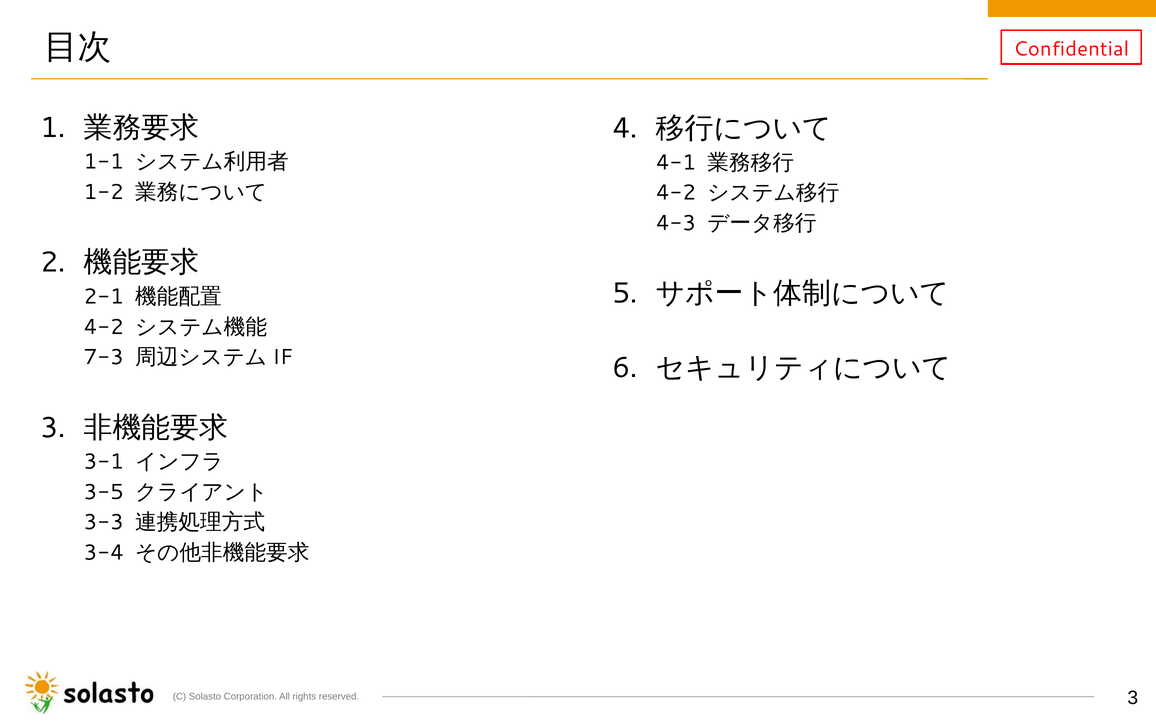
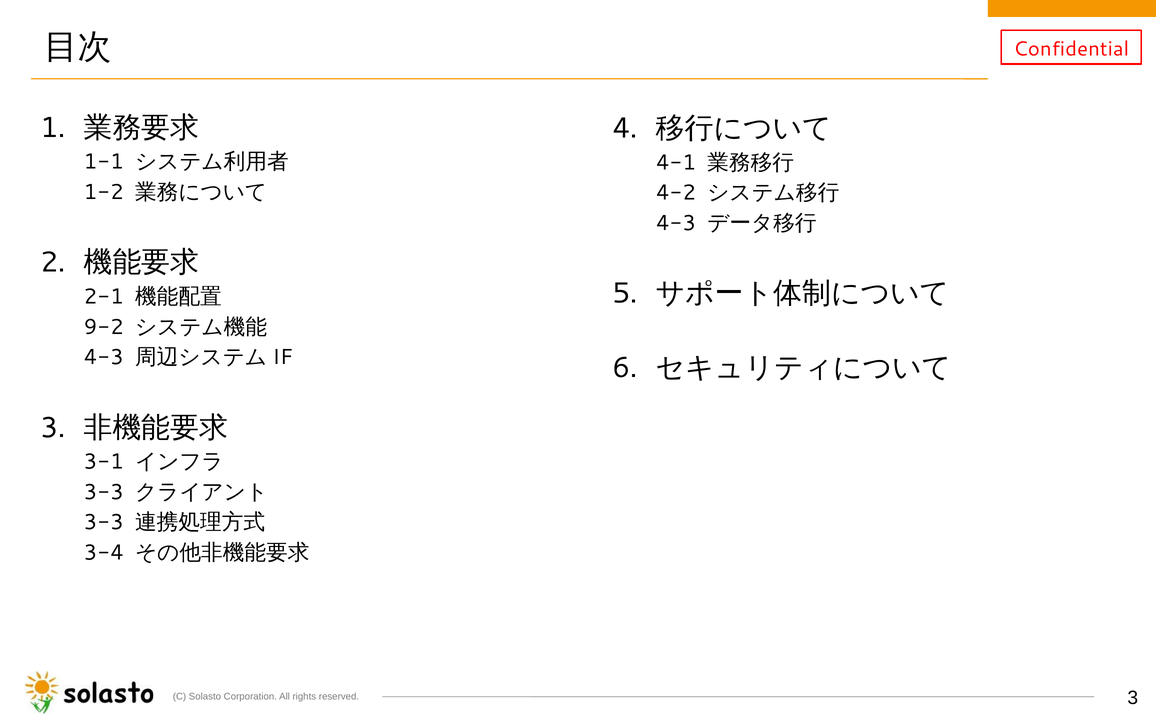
4-2 at (104, 327): 4-2 -> 9-2
7-3 at (104, 357): 7-3 -> 4-3
3-5 at (104, 492): 3-5 -> 3-3
